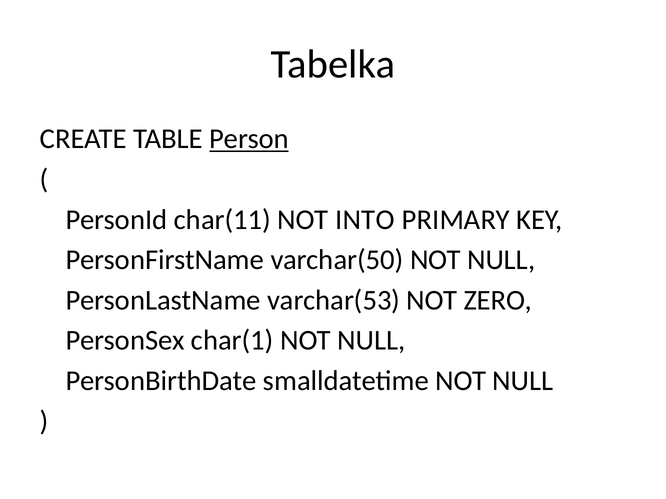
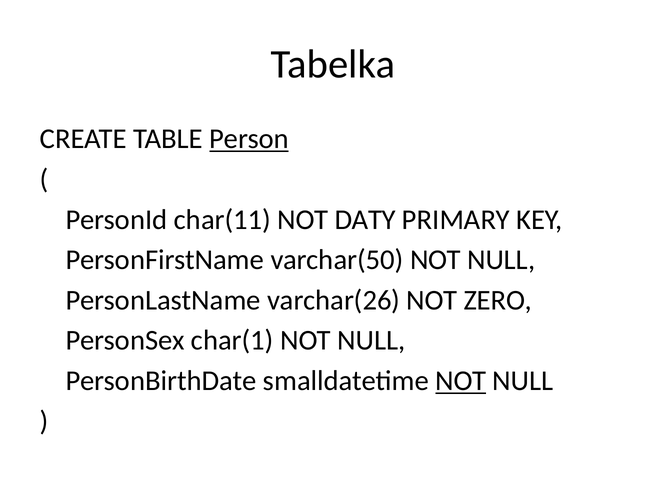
INTO: INTO -> DATY
varchar(53: varchar(53 -> varchar(26
NOT at (461, 381) underline: none -> present
